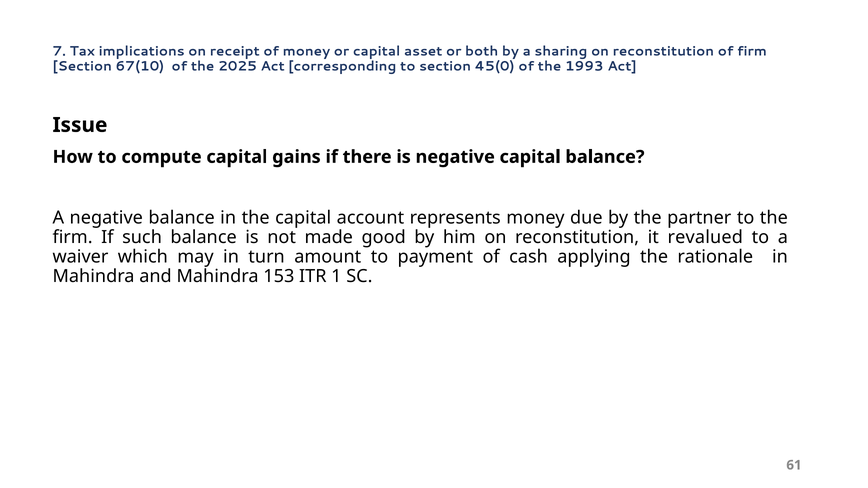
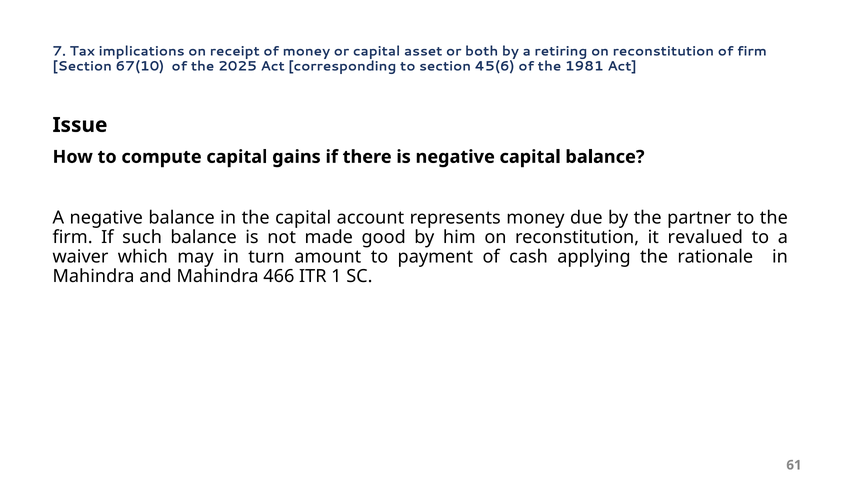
sharing: sharing -> retiring
45(0: 45(0 -> 45(6
1993: 1993 -> 1981
153: 153 -> 466
